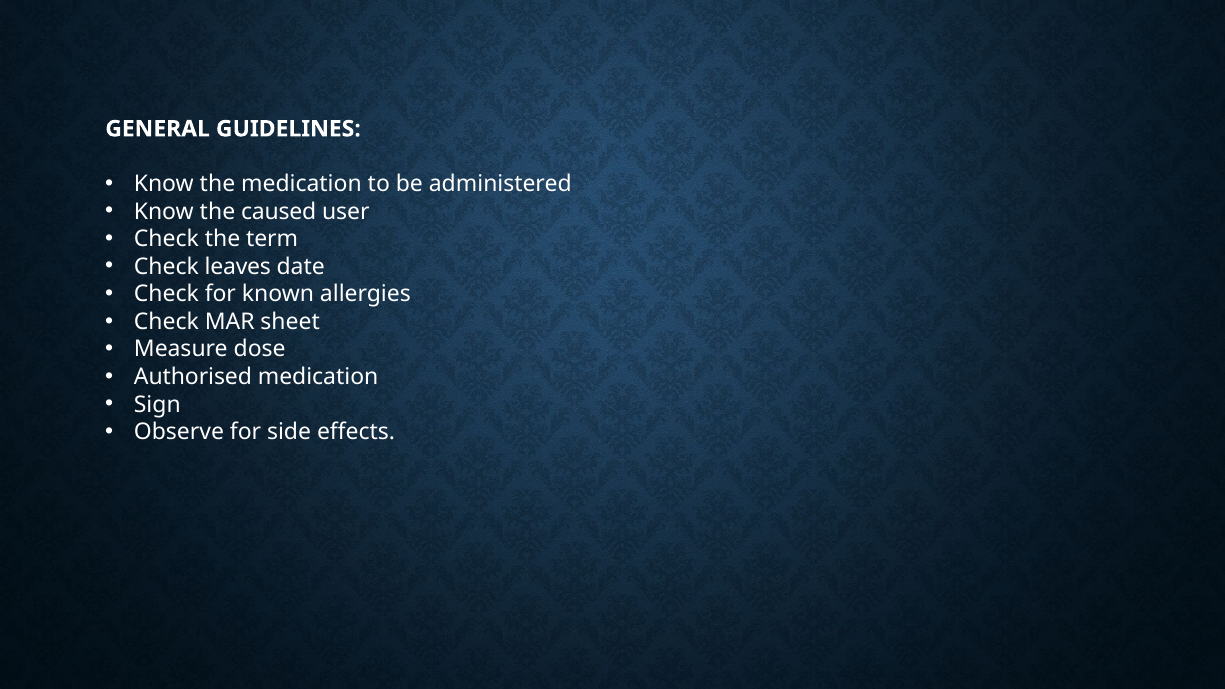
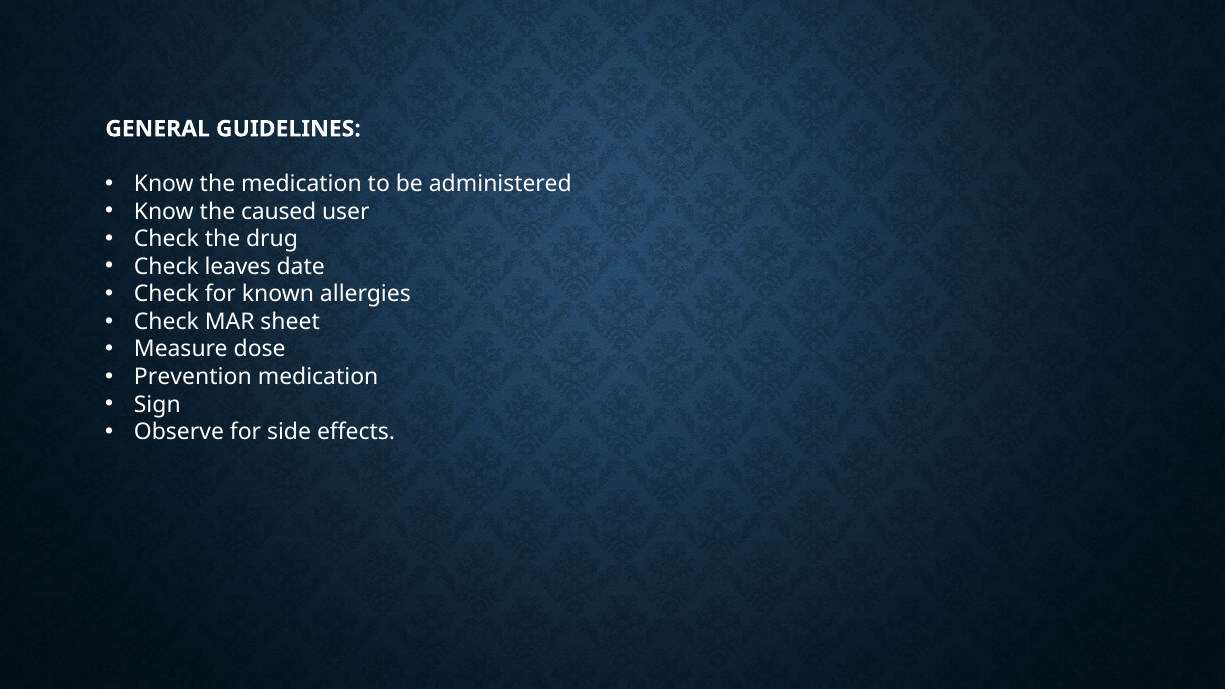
term: term -> drug
Authorised: Authorised -> Prevention
